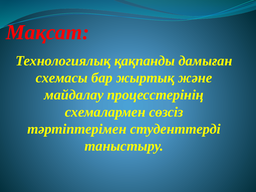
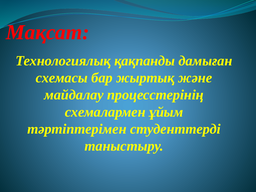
сөзсiз: сөзсiз -> ұйым
